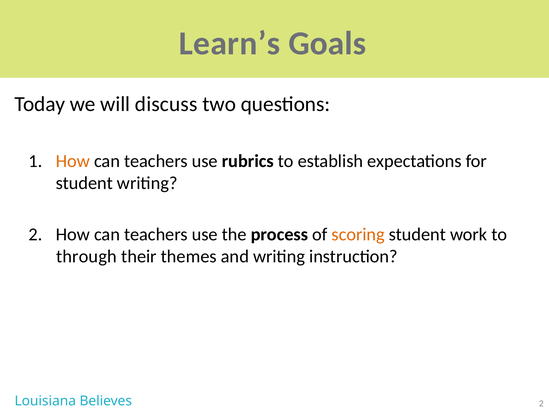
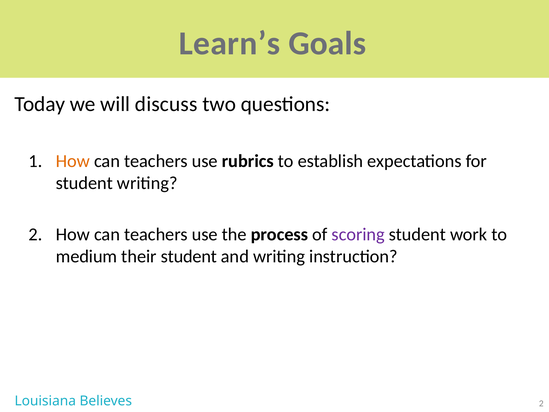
scoring colour: orange -> purple
through: through -> medium
their themes: themes -> student
